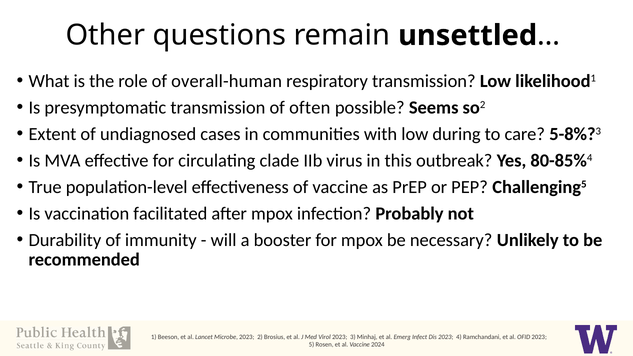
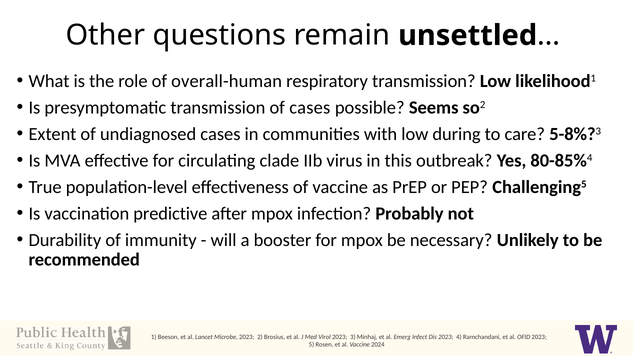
of often: often -> cases
facilitated: facilitated -> predictive
